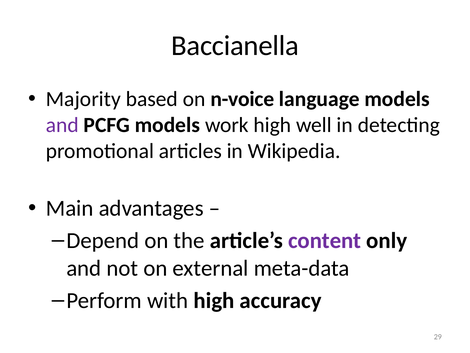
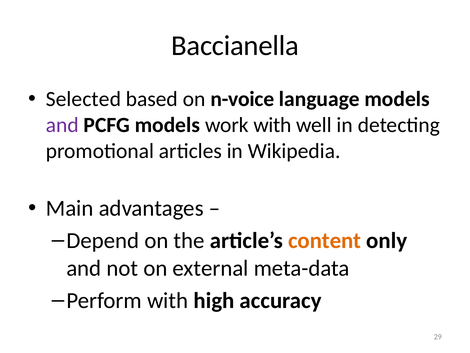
Majority: Majority -> Selected
work high: high -> with
content colour: purple -> orange
